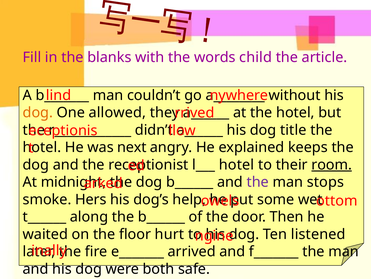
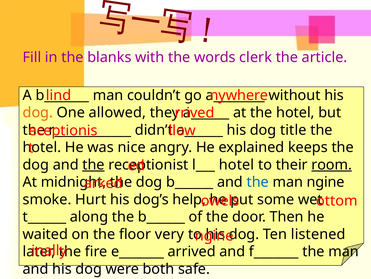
child: child -> clerk
next: next -> nice
the at (93, 164) underline: none -> present
the at (258, 182) colour: purple -> blue
man stops: stops -> ngine
Hers: Hers -> Hurt
hurt: hurt -> very
